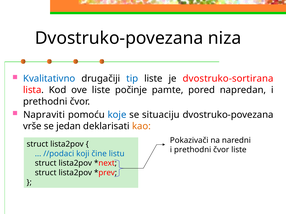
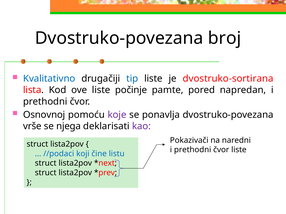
niza: niza -> broj
Napraviti: Napraviti -> Osnovnoj
koje colour: blue -> purple
situaciju: situaciju -> ponavlja
jedan: jedan -> njega
kao colour: orange -> purple
